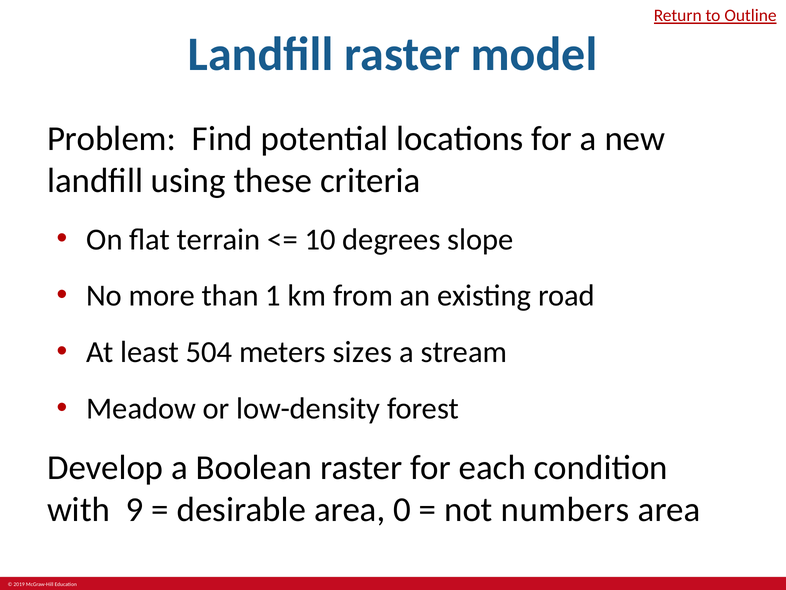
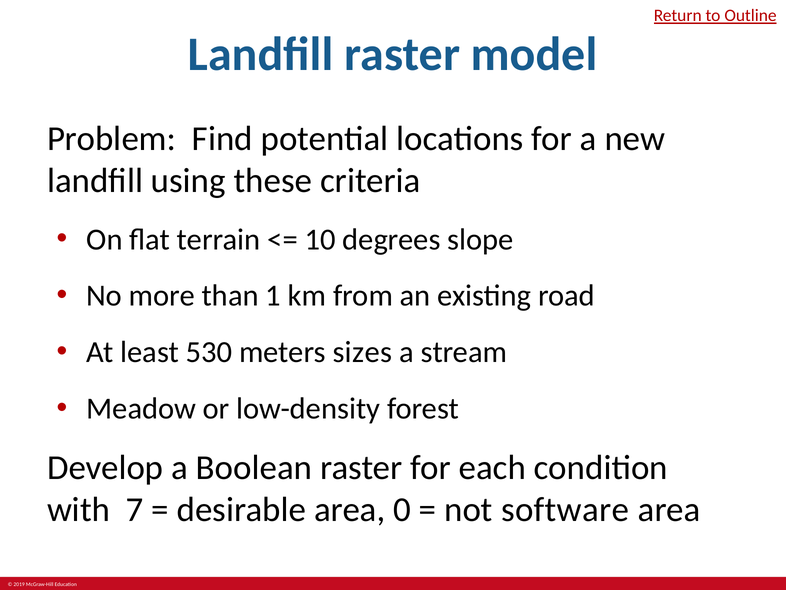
504: 504 -> 530
9: 9 -> 7
numbers: numbers -> software
